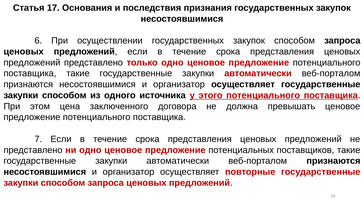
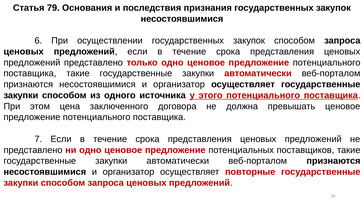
17: 17 -> 79
